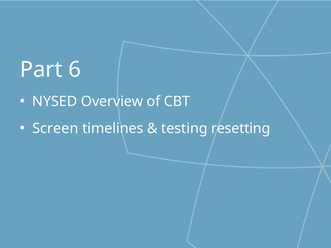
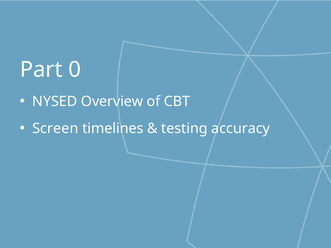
6: 6 -> 0
resetting: resetting -> accuracy
